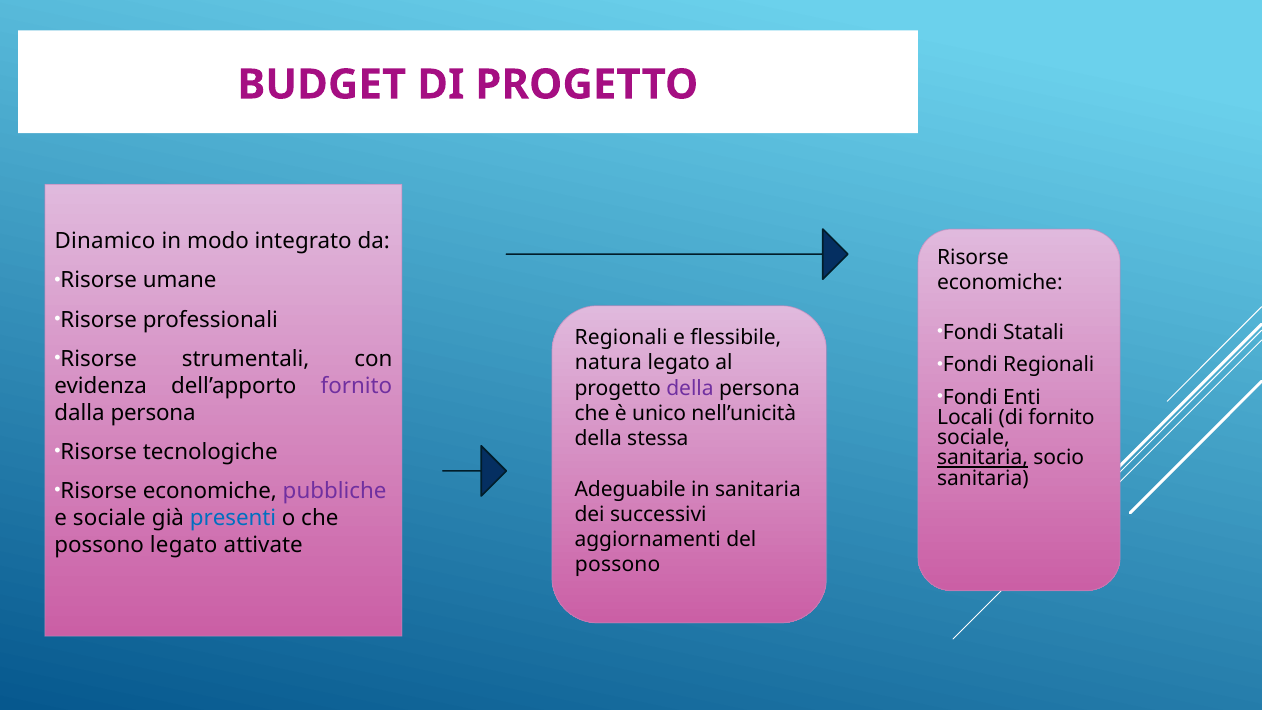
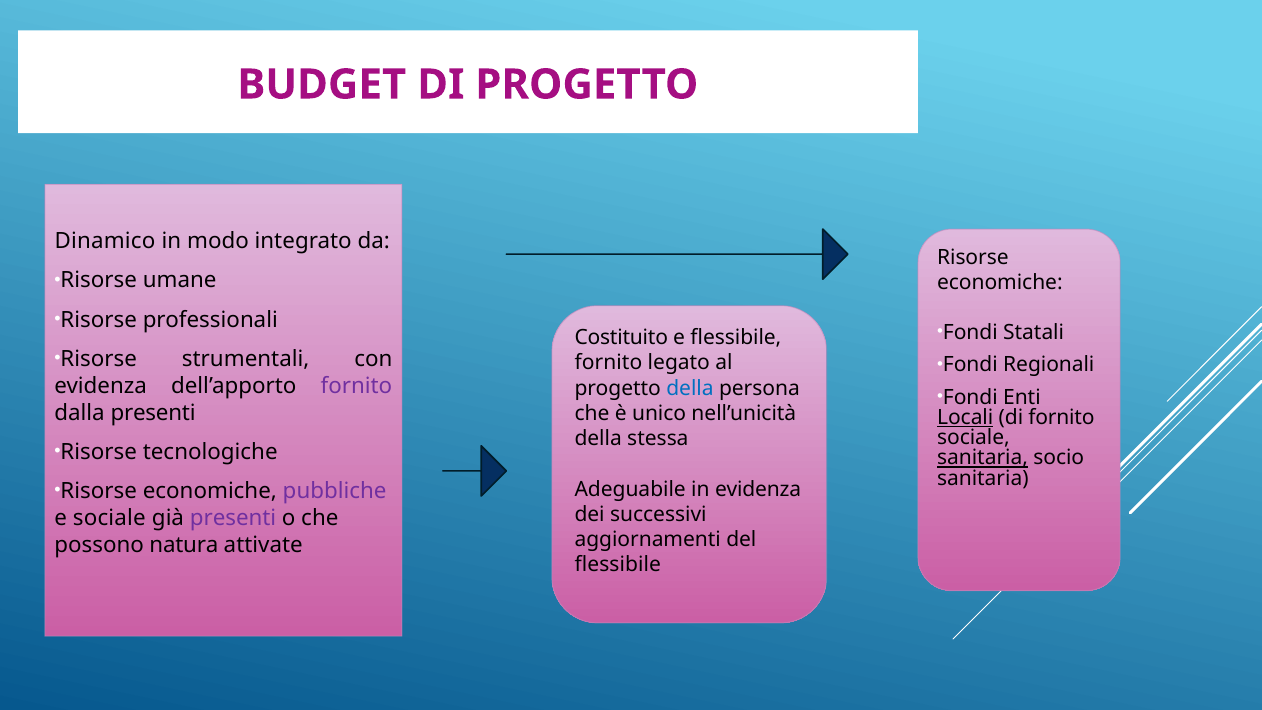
Regionali at (621, 338): Regionali -> Costituito
natura at (608, 363): natura -> fornito
della at (690, 388) colour: purple -> blue
dalla persona: persona -> presenti
Locali underline: none -> present
in sanitaria: sanitaria -> evidenza
presenti at (233, 518) colour: blue -> purple
possono legato: legato -> natura
possono at (618, 565): possono -> flessibile
